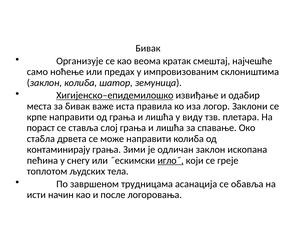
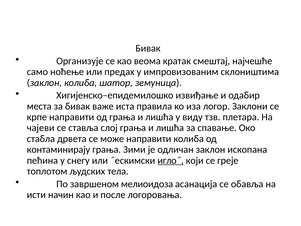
Хигијенско–епидемилошко underline: present -> none
пораст: пораст -> чајеви
трудницама: трудницама -> мелиоидоза
